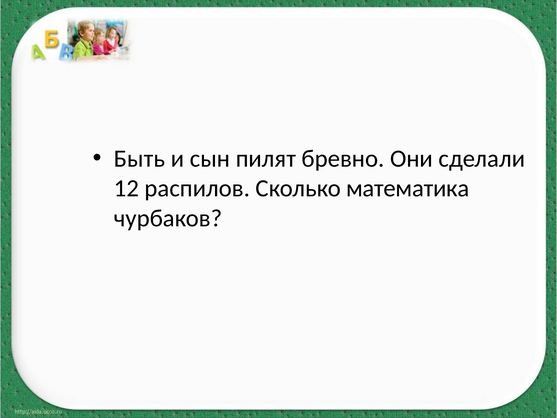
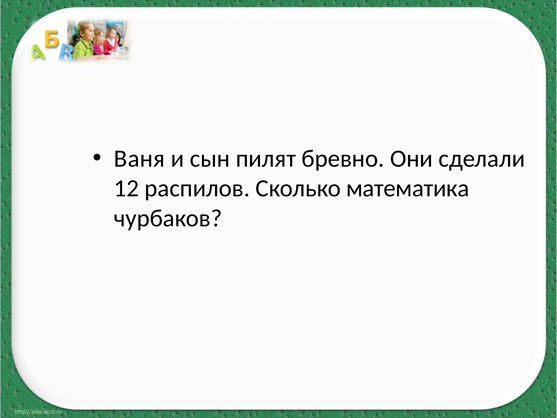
Быть: Быть -> Ваня
